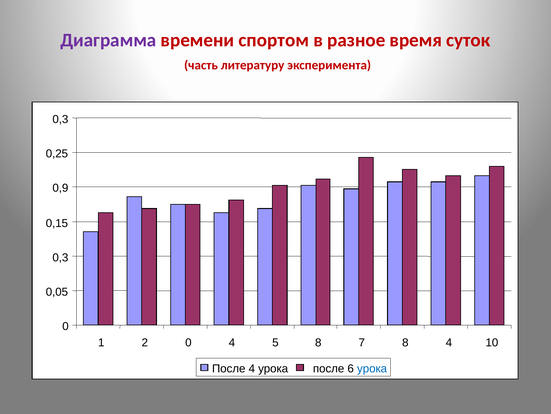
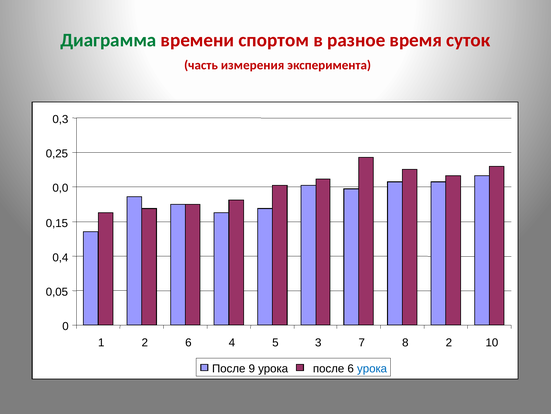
Диаграмма colour: purple -> green
литературу: литературу -> измерения
0,9: 0,9 -> 0,0
0,3 at (60, 257): 0,3 -> 0,4
2 0: 0 -> 6
5 8: 8 -> 3
8 4: 4 -> 2
После 4: 4 -> 9
